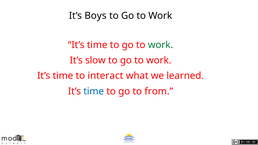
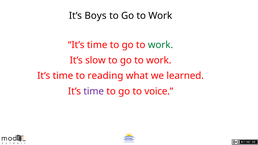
interact: interact -> reading
time at (94, 91) colour: blue -> purple
from: from -> voice
